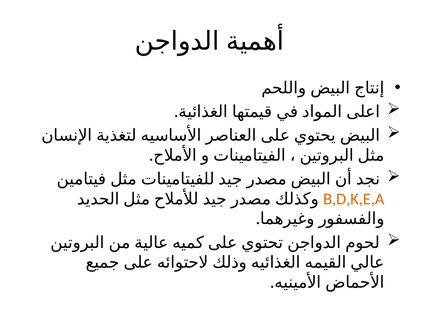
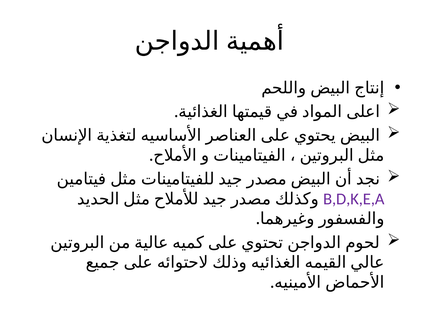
B,D,K,E,A colour: orange -> purple
